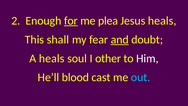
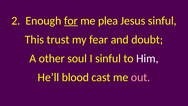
Jesus heals: heals -> sinful
shall: shall -> trust
and underline: present -> none
A heals: heals -> other
I other: other -> sinful
out colour: light blue -> pink
